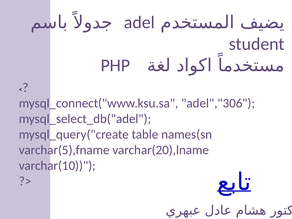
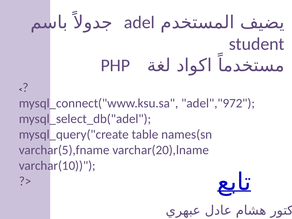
adel","306: adel","306 -> adel","972
